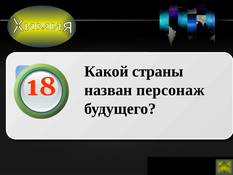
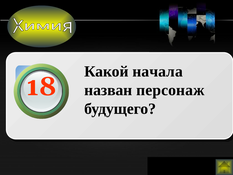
страны: страны -> начала
